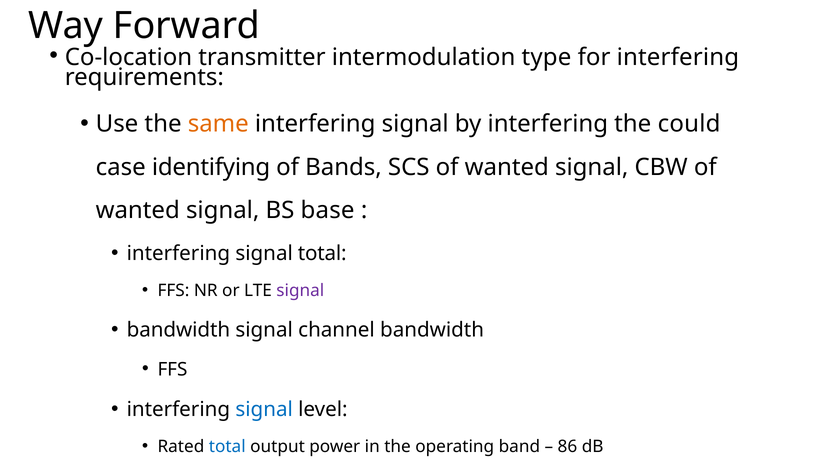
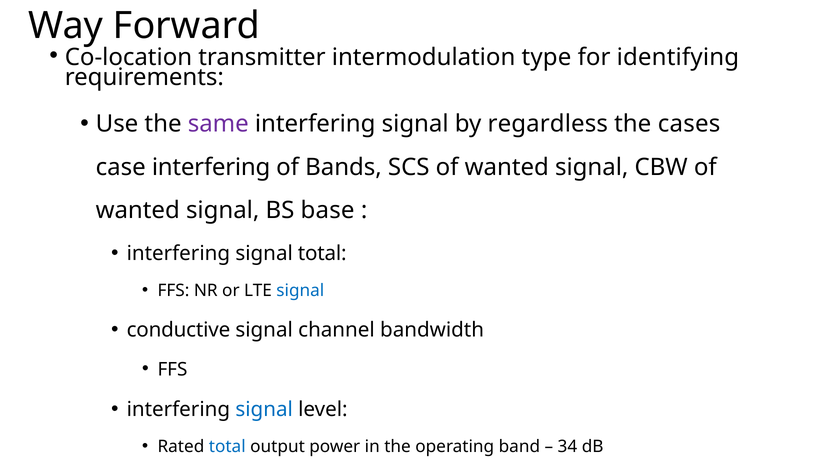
for interfering: interfering -> identifying
same colour: orange -> purple
by interfering: interfering -> regardless
could: could -> cases
case identifying: identifying -> interfering
signal at (300, 291) colour: purple -> blue
bandwidth at (178, 331): bandwidth -> conductive
86: 86 -> 34
